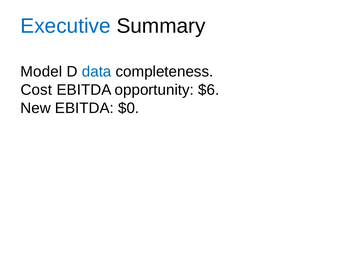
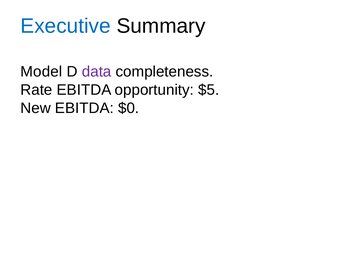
data colour: blue -> purple
Cost: Cost -> Rate
$6: $6 -> $5
